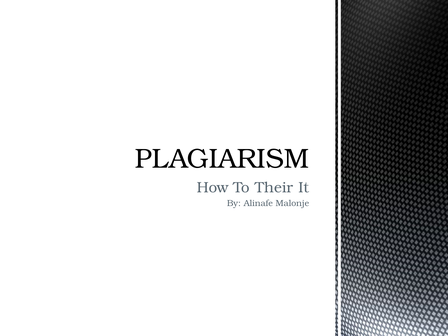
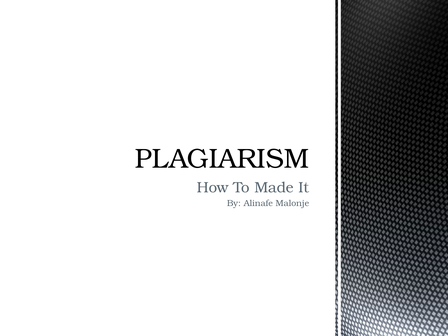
Their: Their -> Made
